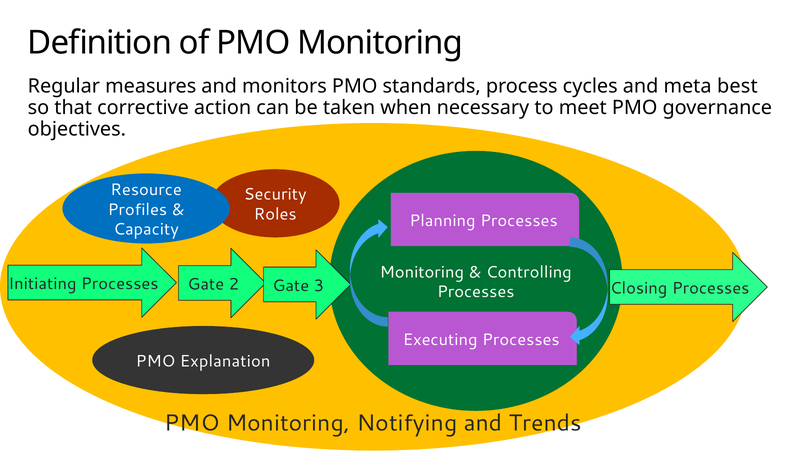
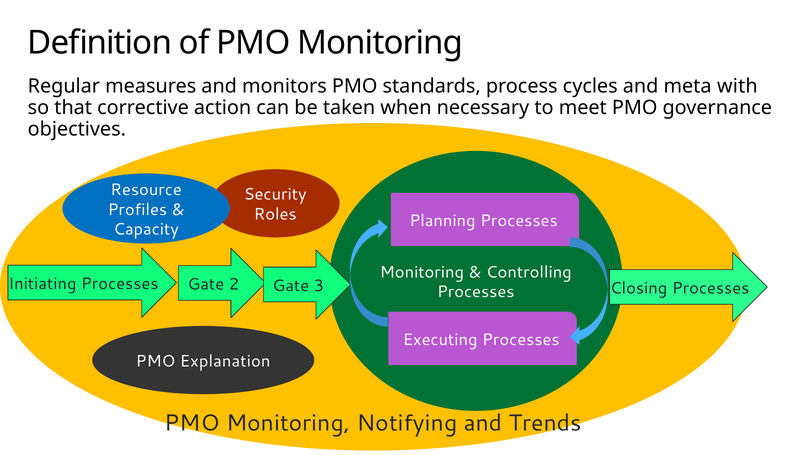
best: best -> with
